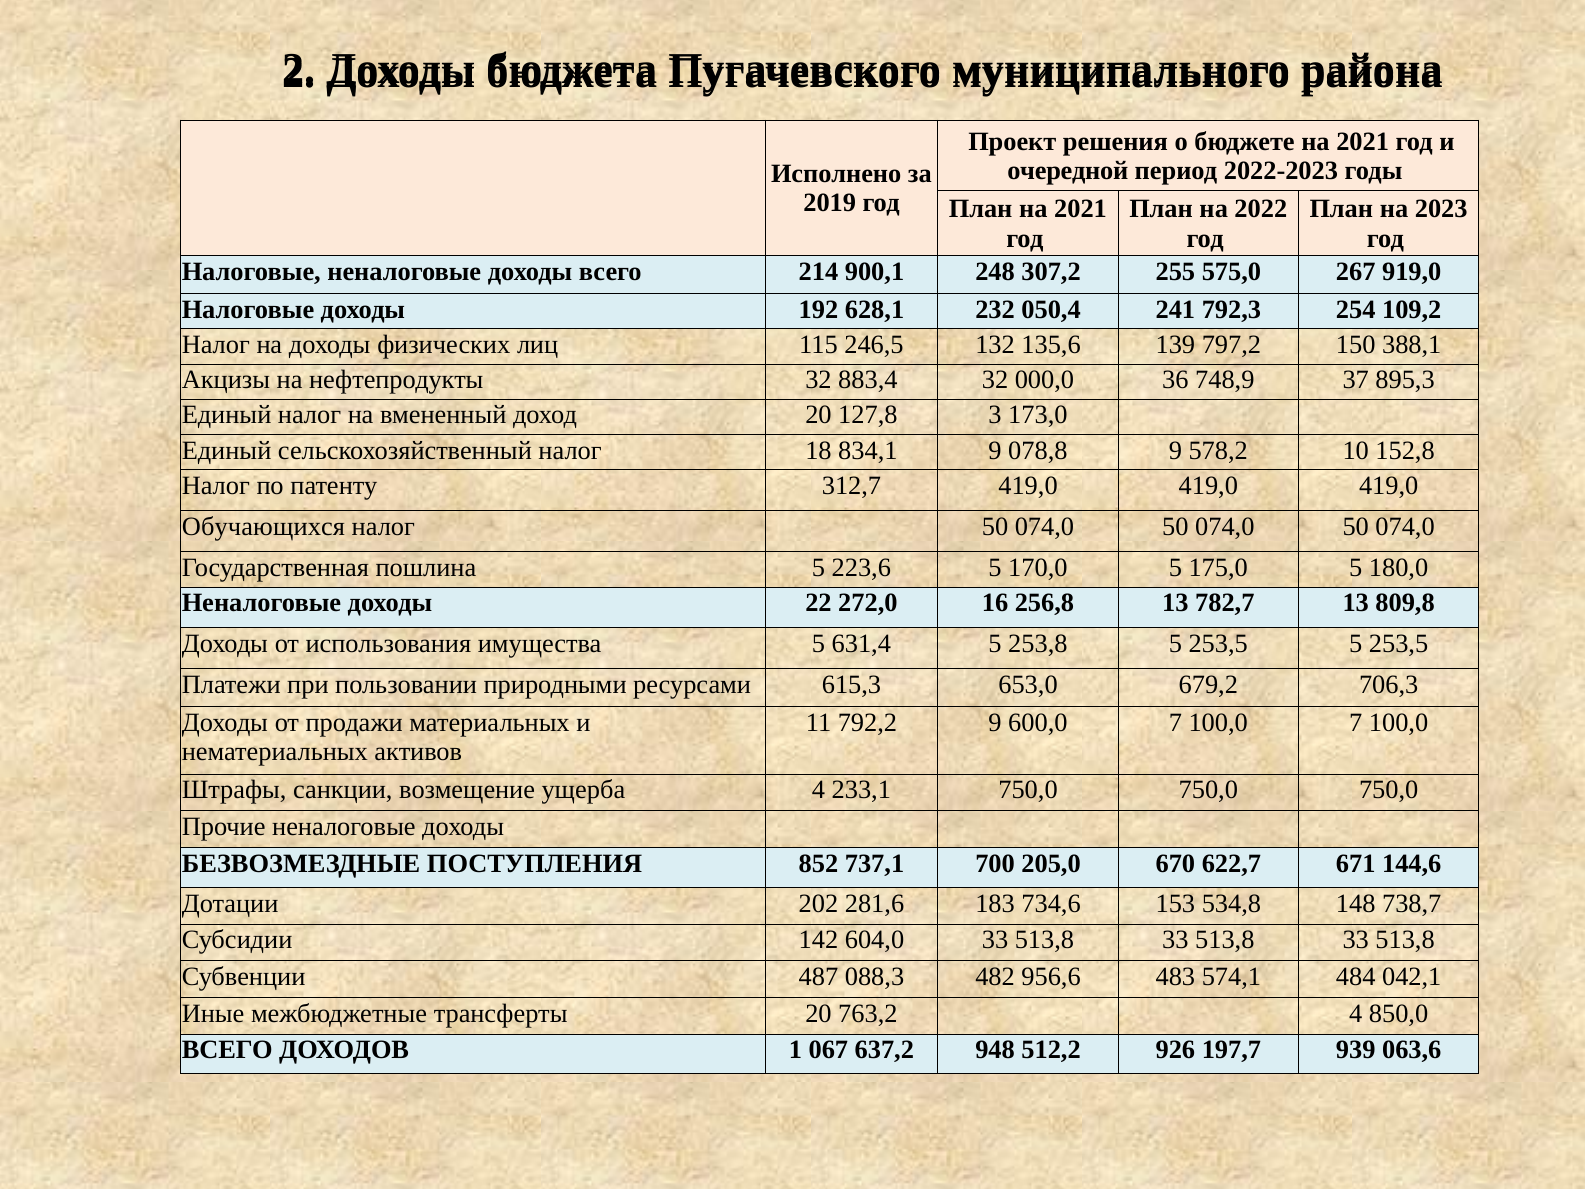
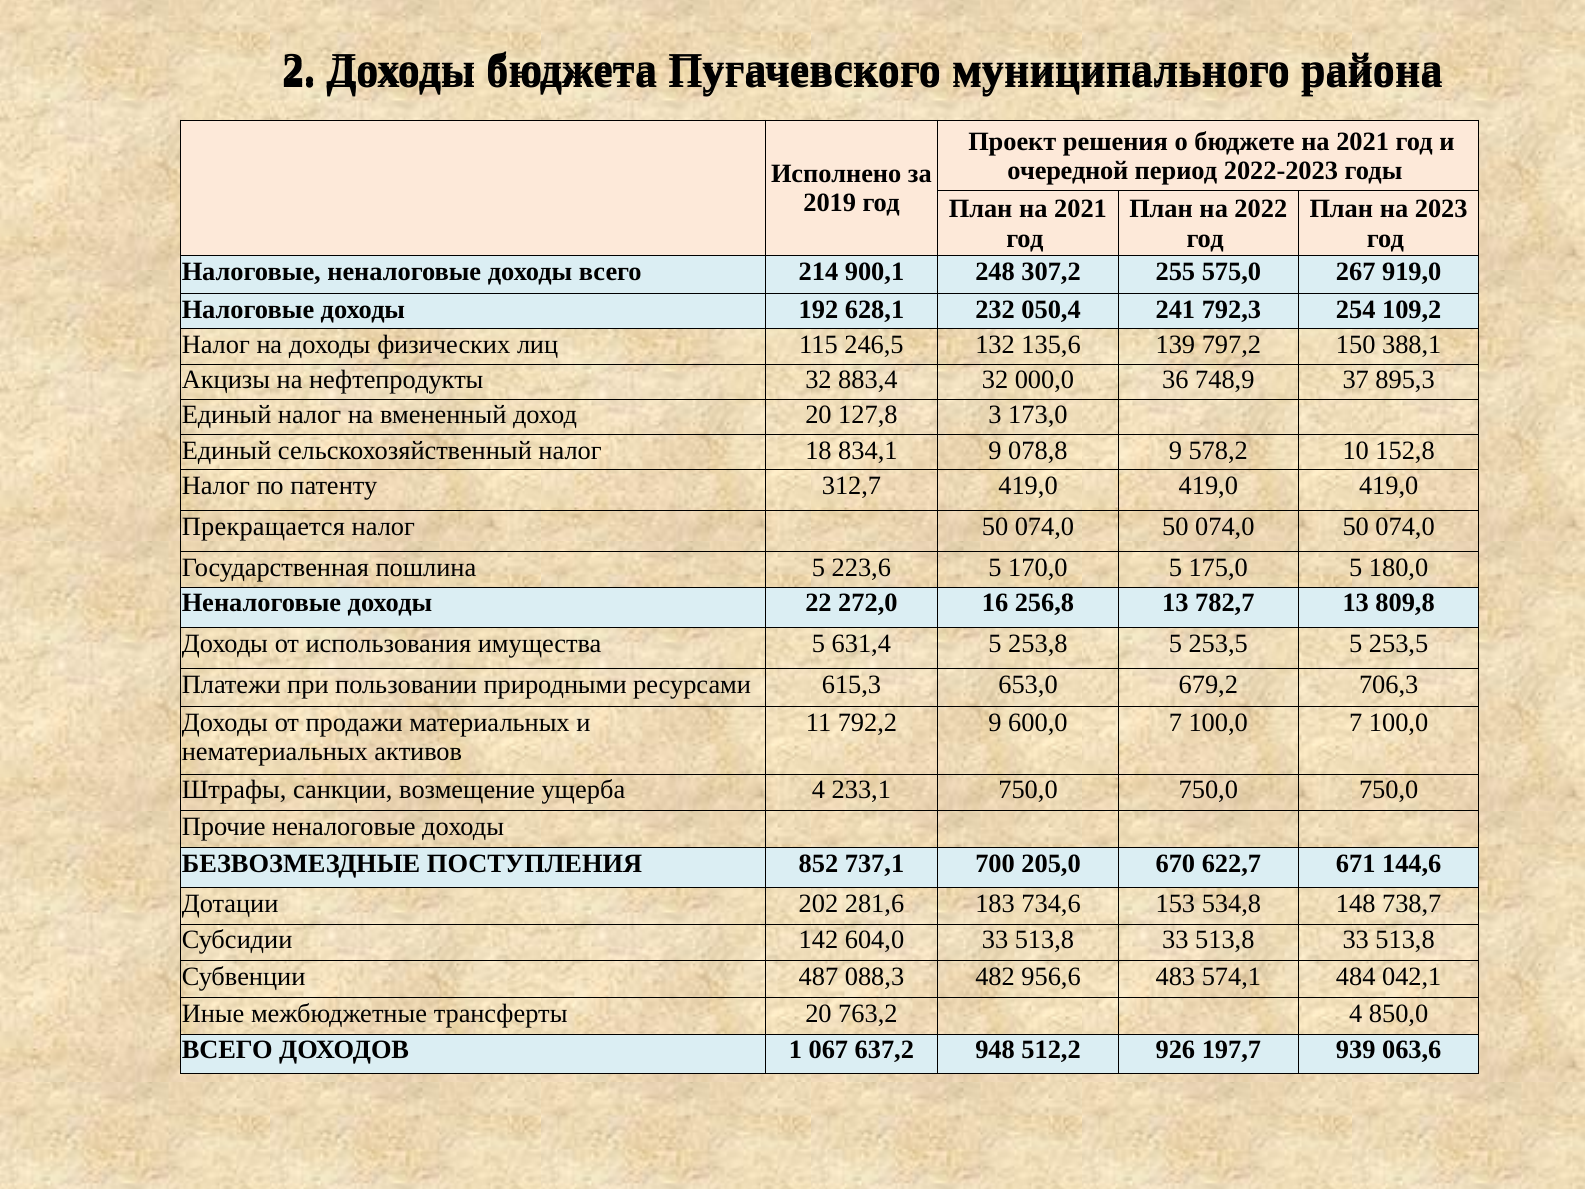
Обучающихся: Обучающихся -> Прекращается
